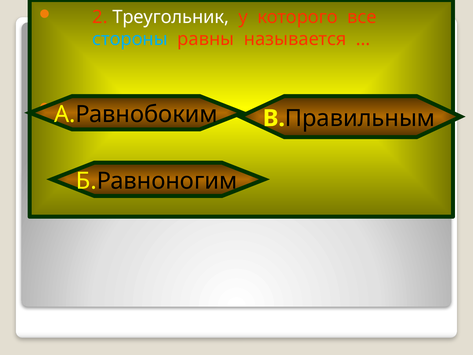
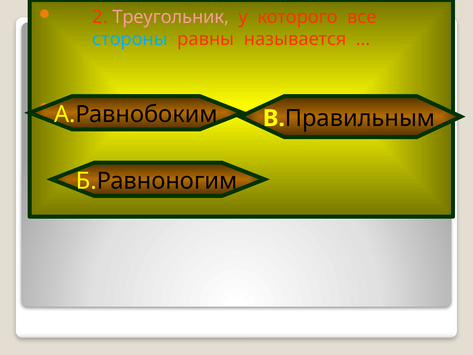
Треугольник colour: white -> pink
